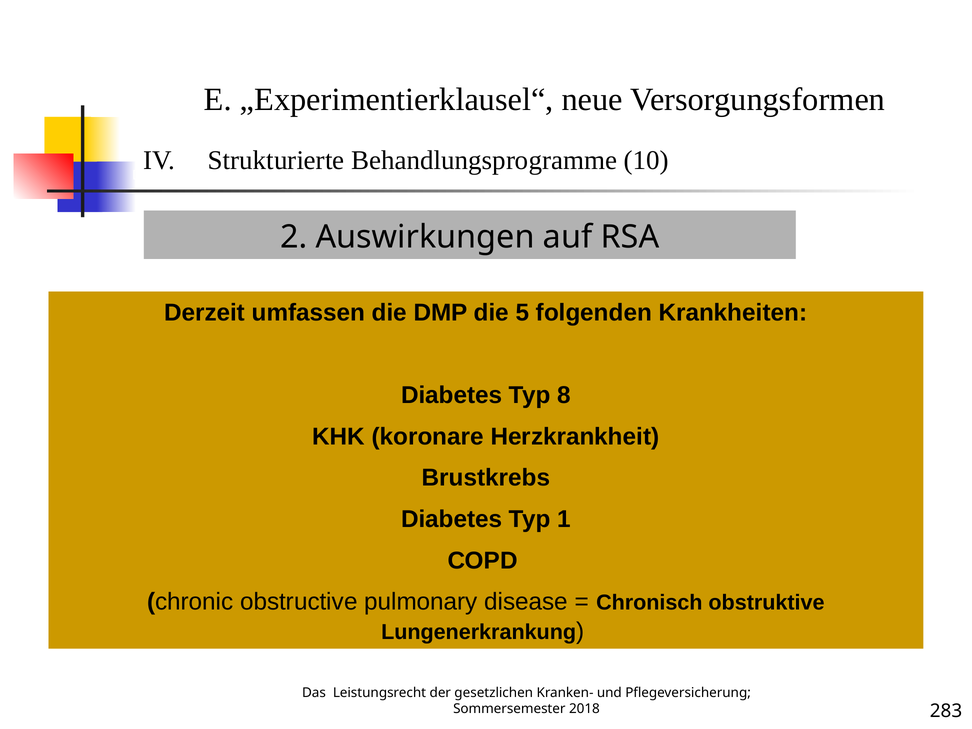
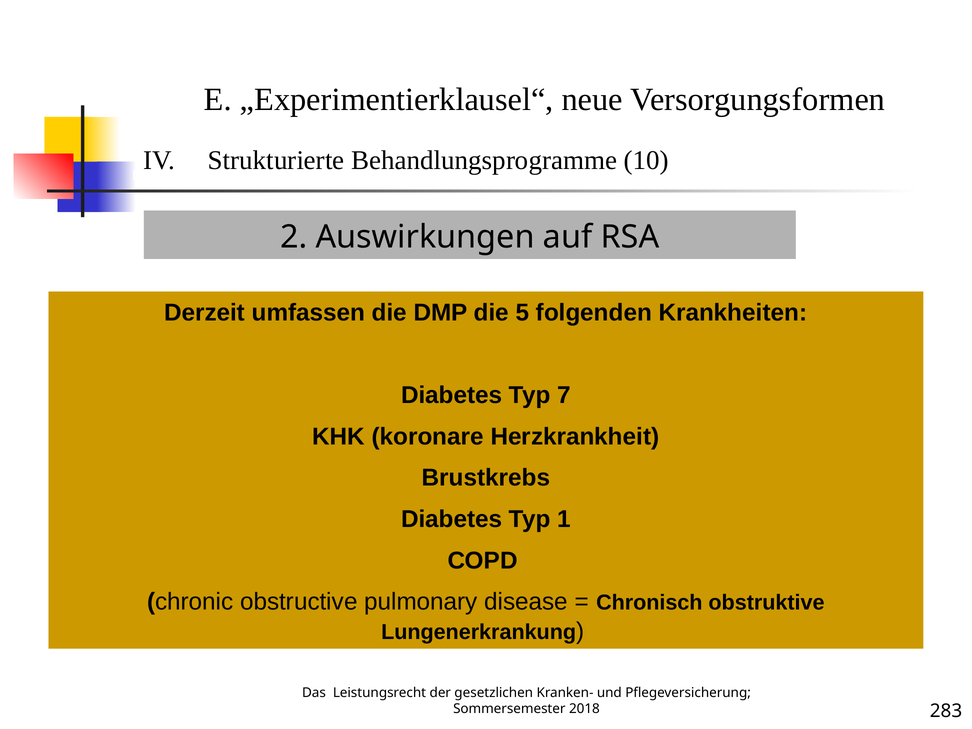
8: 8 -> 7
